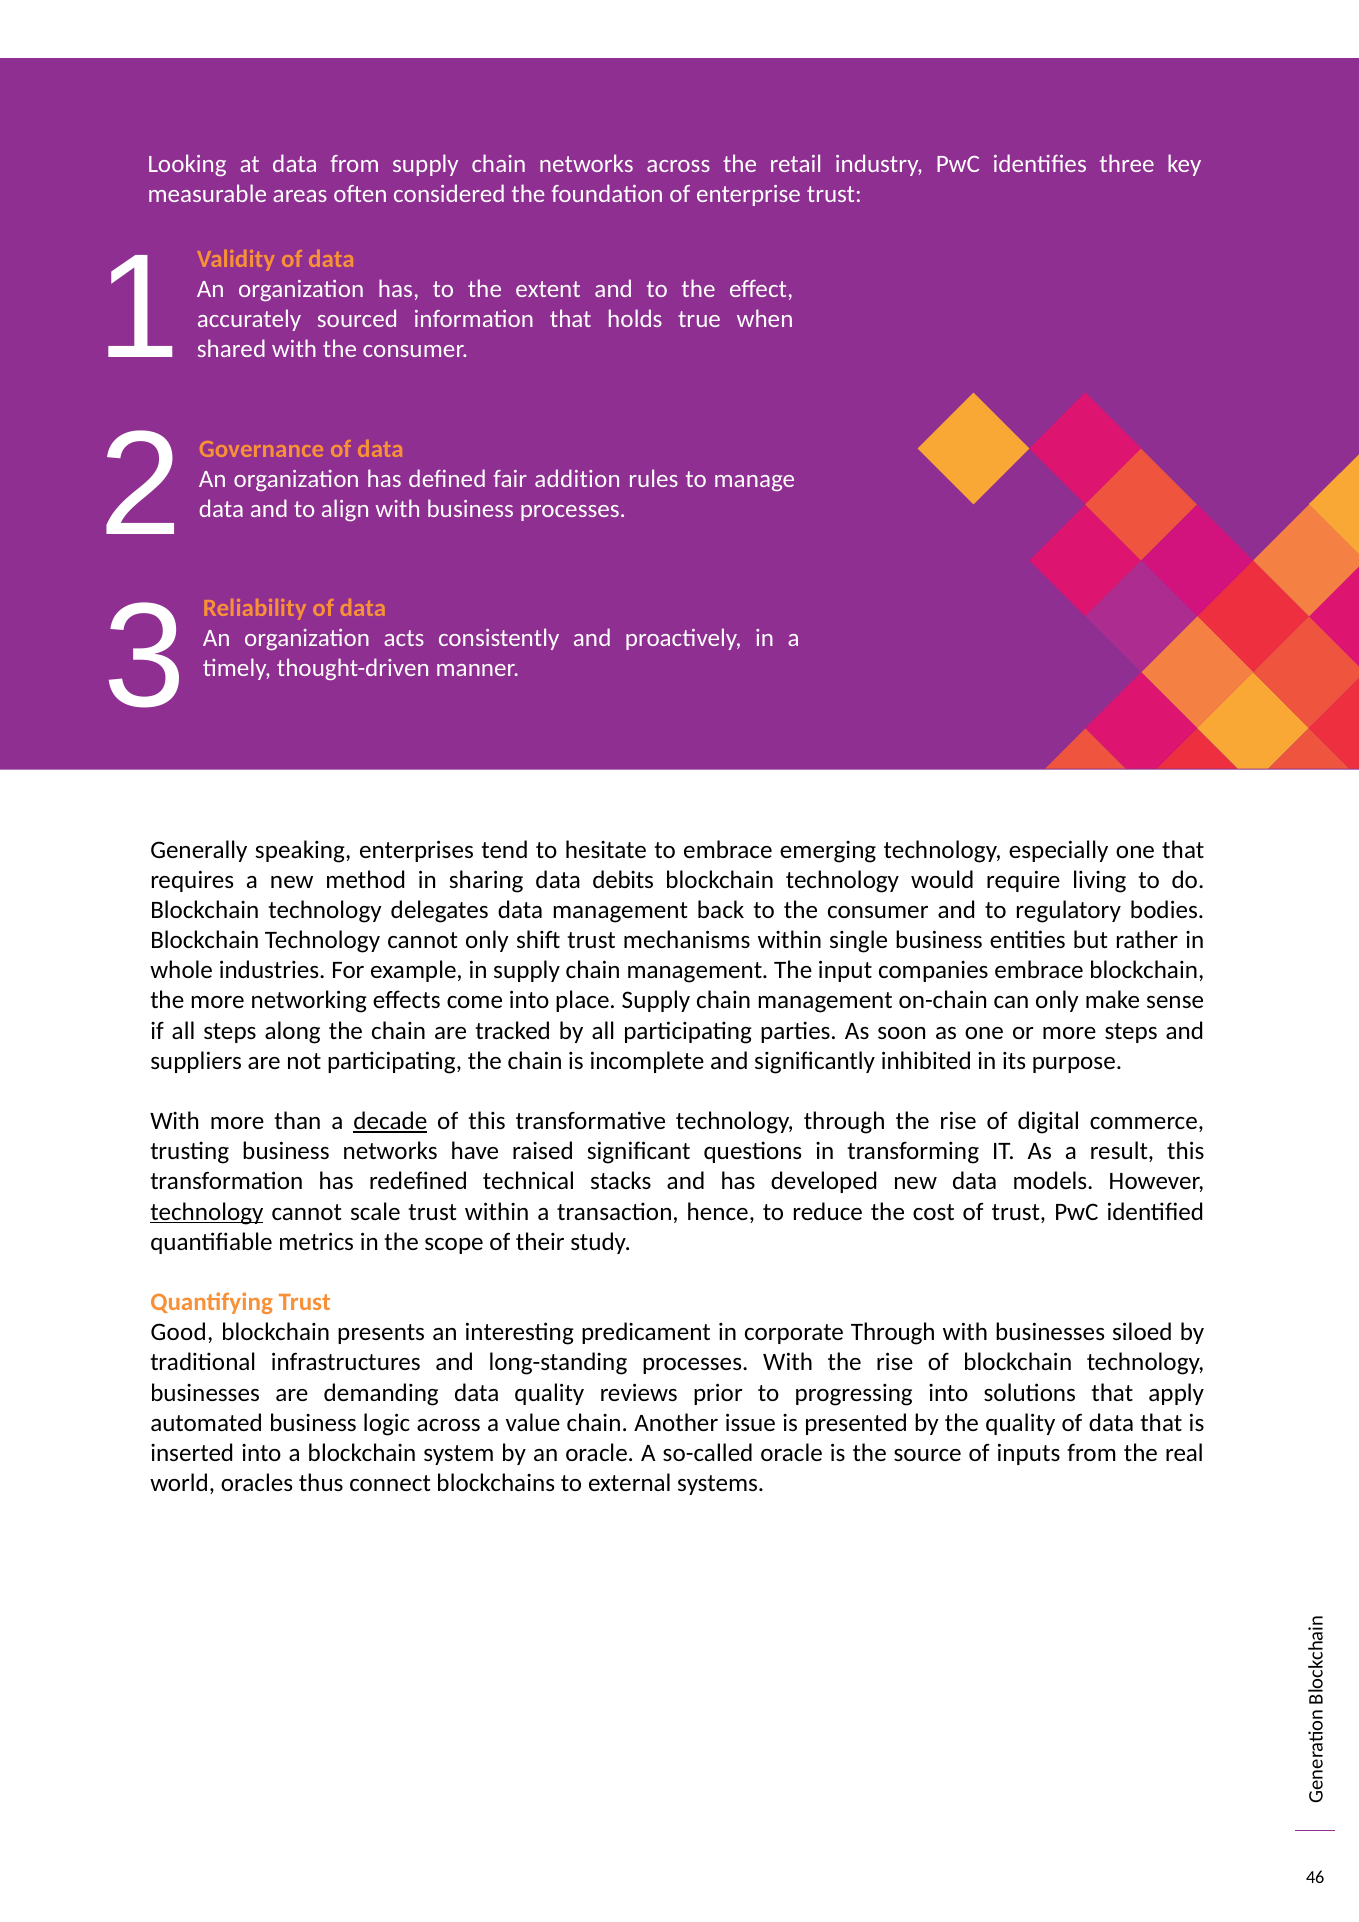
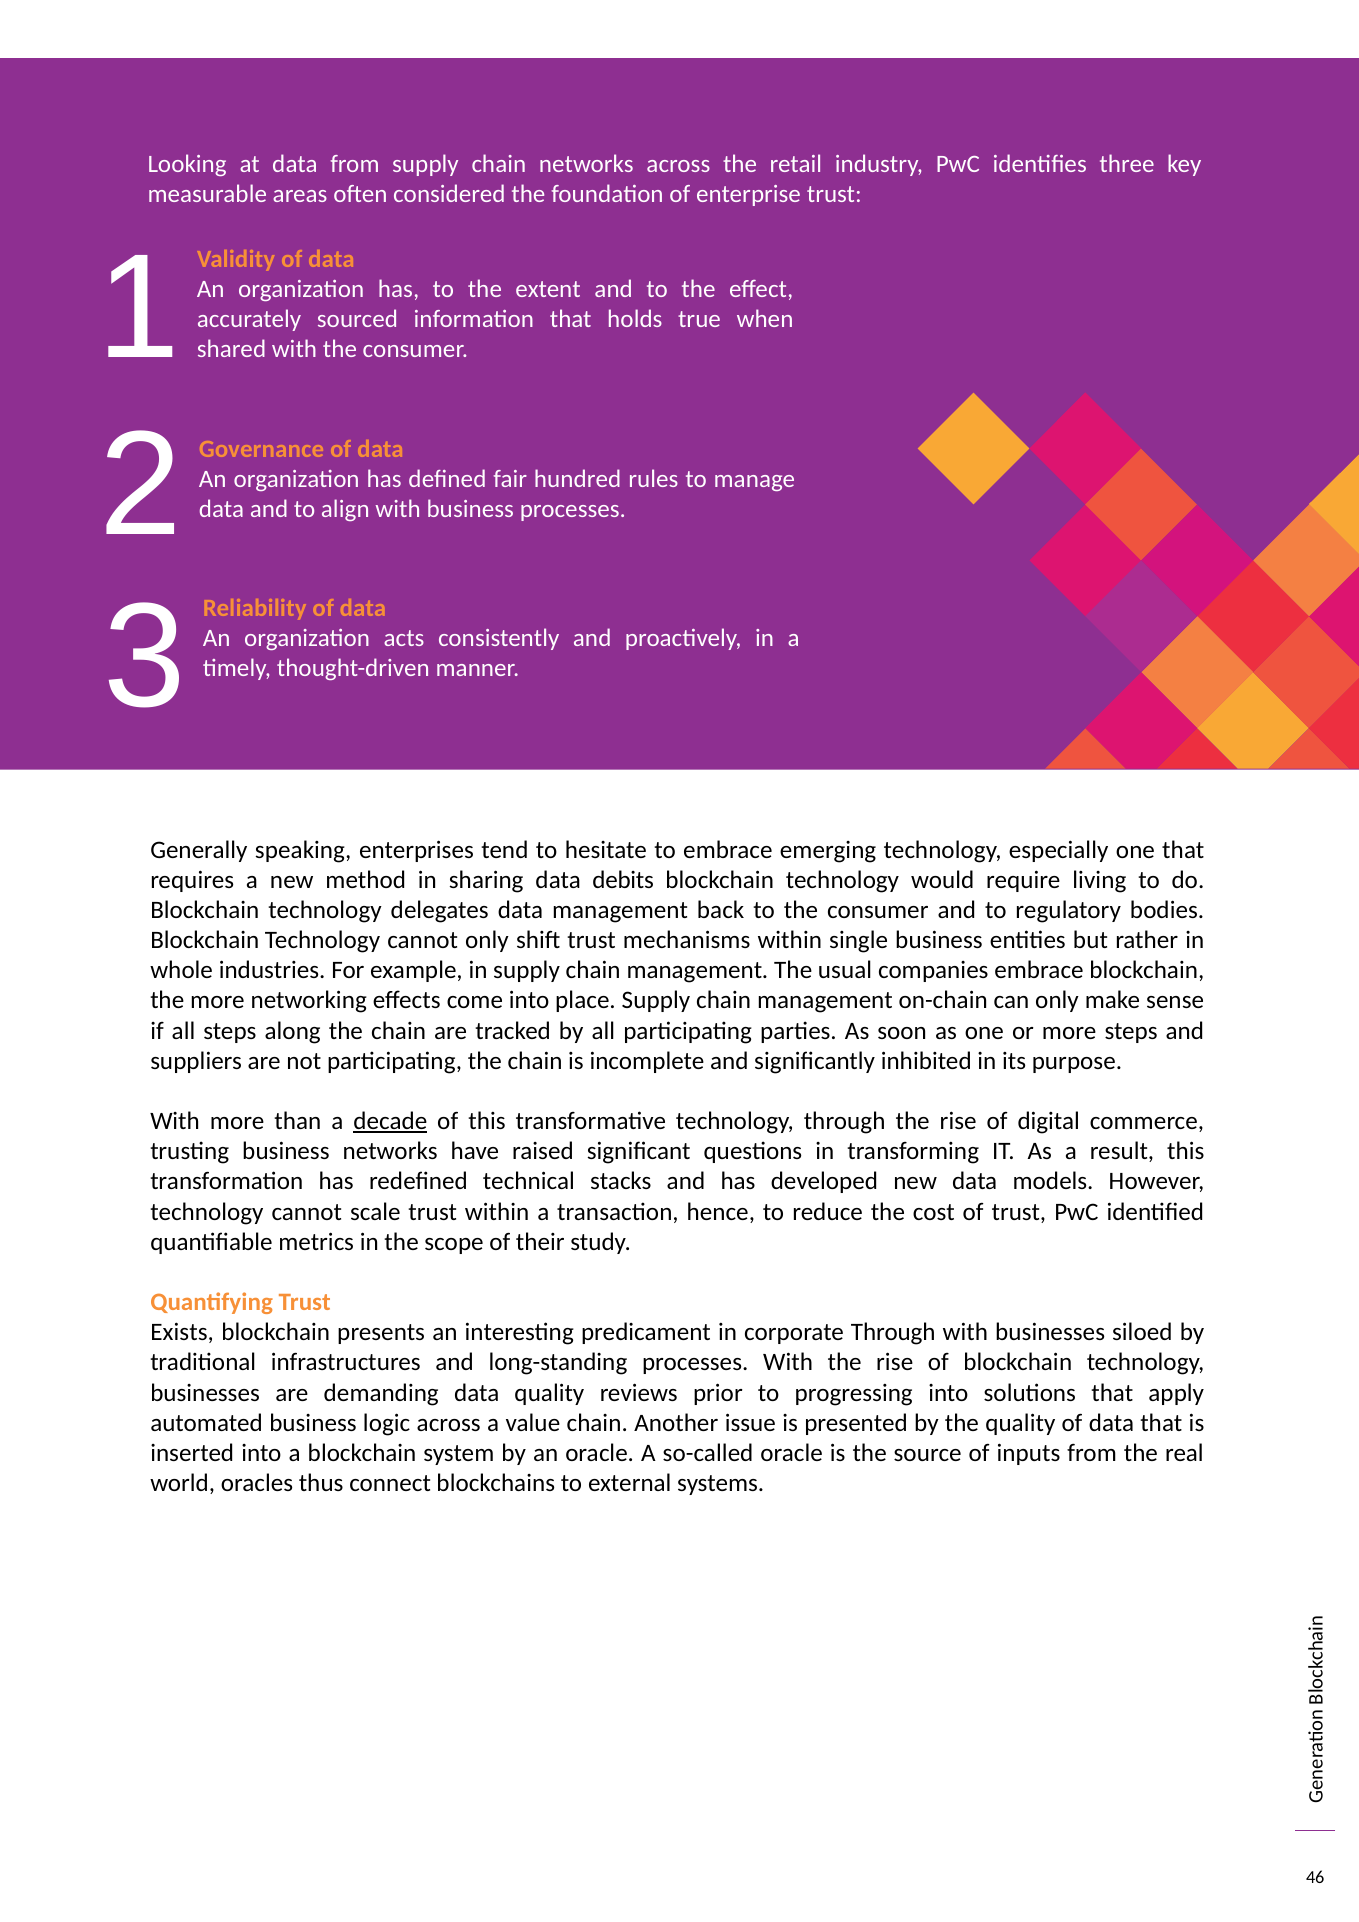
addition: addition -> hundred
input: input -> usual
technology at (207, 1212) underline: present -> none
Good: Good -> Exists
